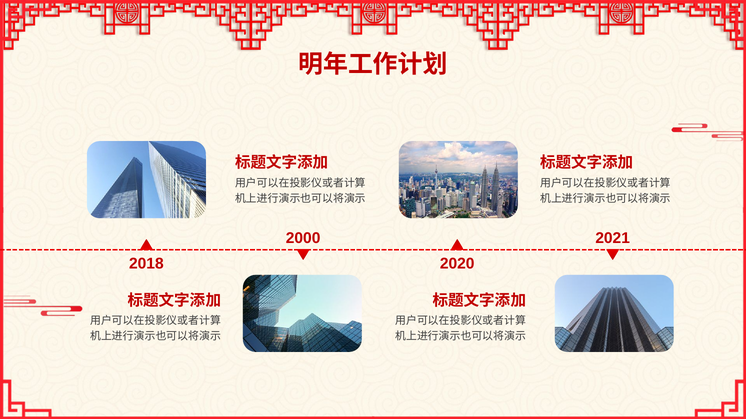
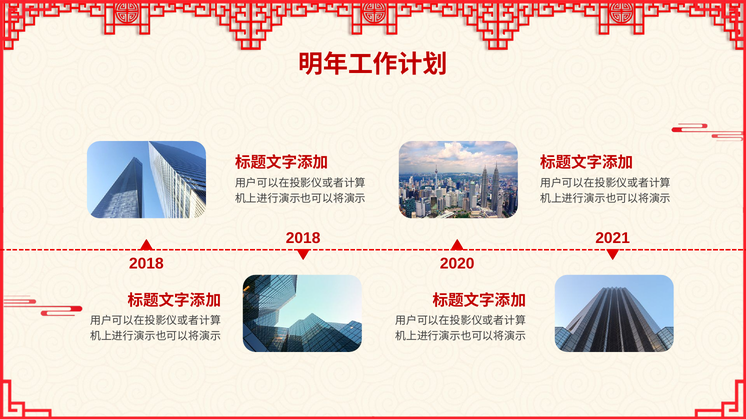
2000 at (303, 238): 2000 -> 2018
